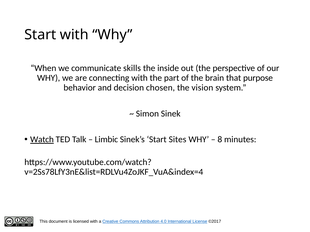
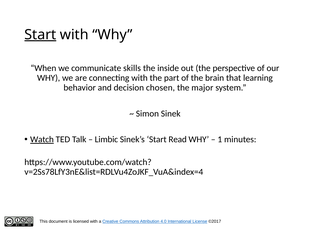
Start at (40, 35) underline: none -> present
purpose: purpose -> learning
vision: vision -> major
Sites: Sites -> Read
8: 8 -> 1
